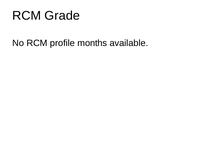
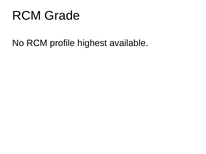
months: months -> highest
